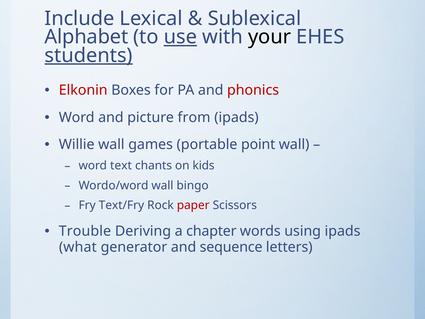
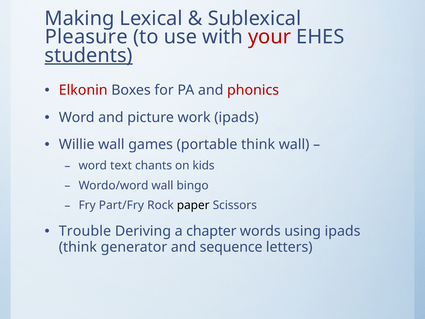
Include: Include -> Making
Alphabet: Alphabet -> Pleasure
use underline: present -> none
your colour: black -> red
from: from -> work
portable point: point -> think
Text/Fry: Text/Fry -> Part/Fry
paper colour: red -> black
what at (78, 247): what -> think
